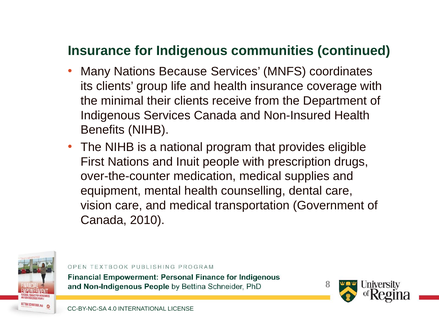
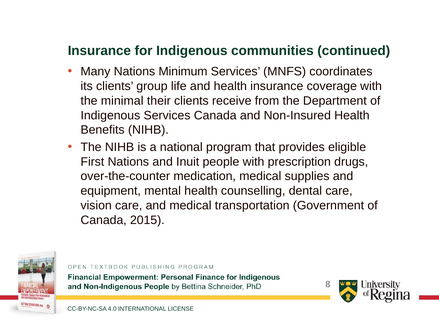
Because: Because -> Minimum
2010: 2010 -> 2015
